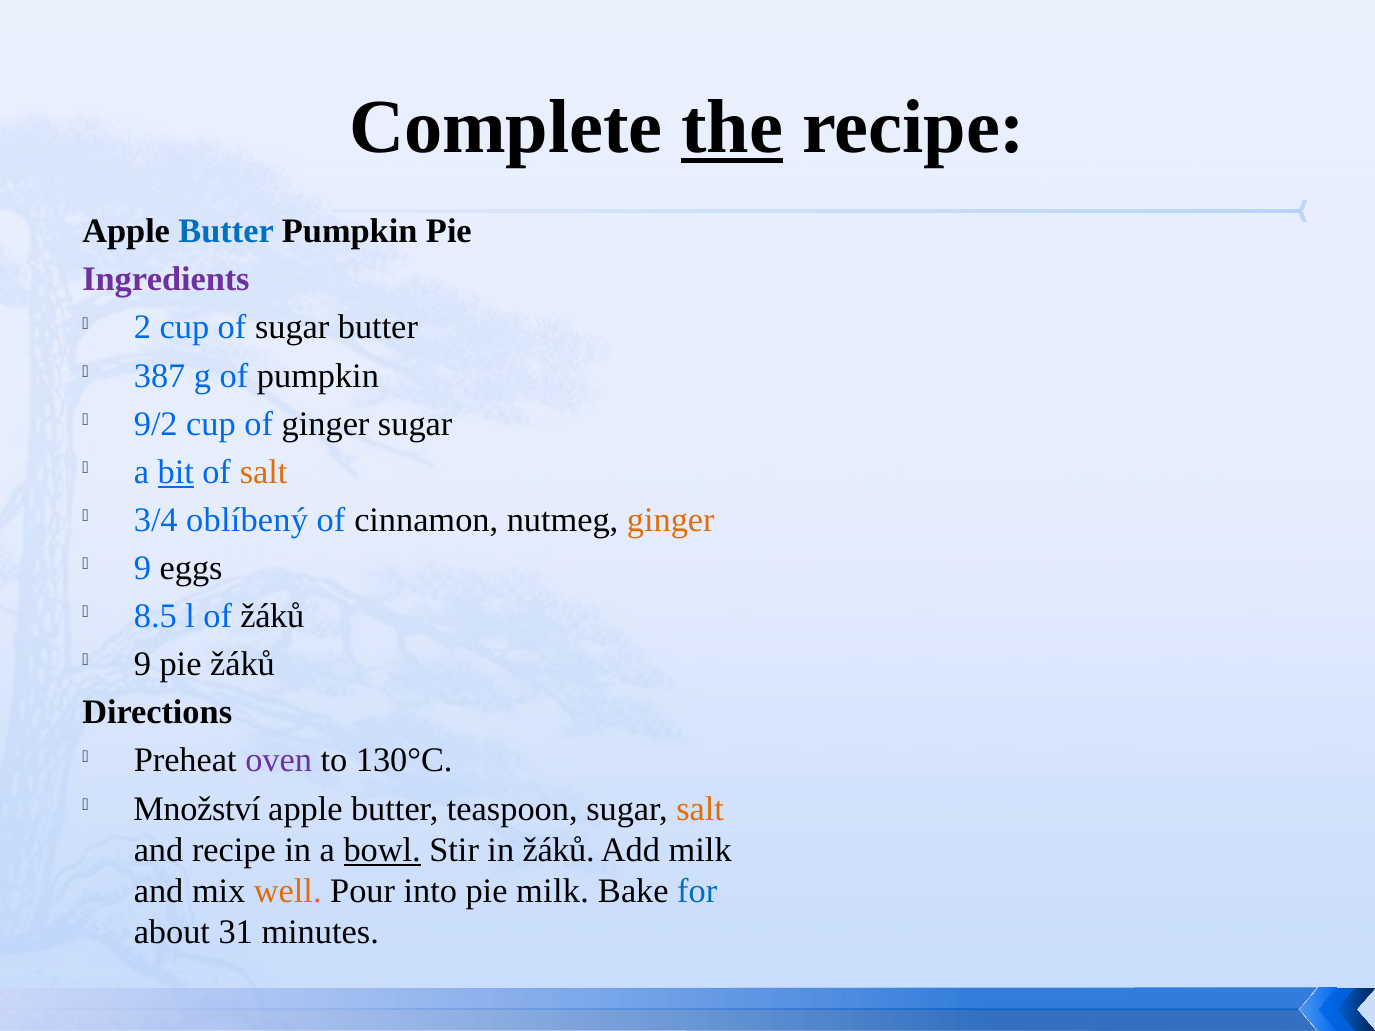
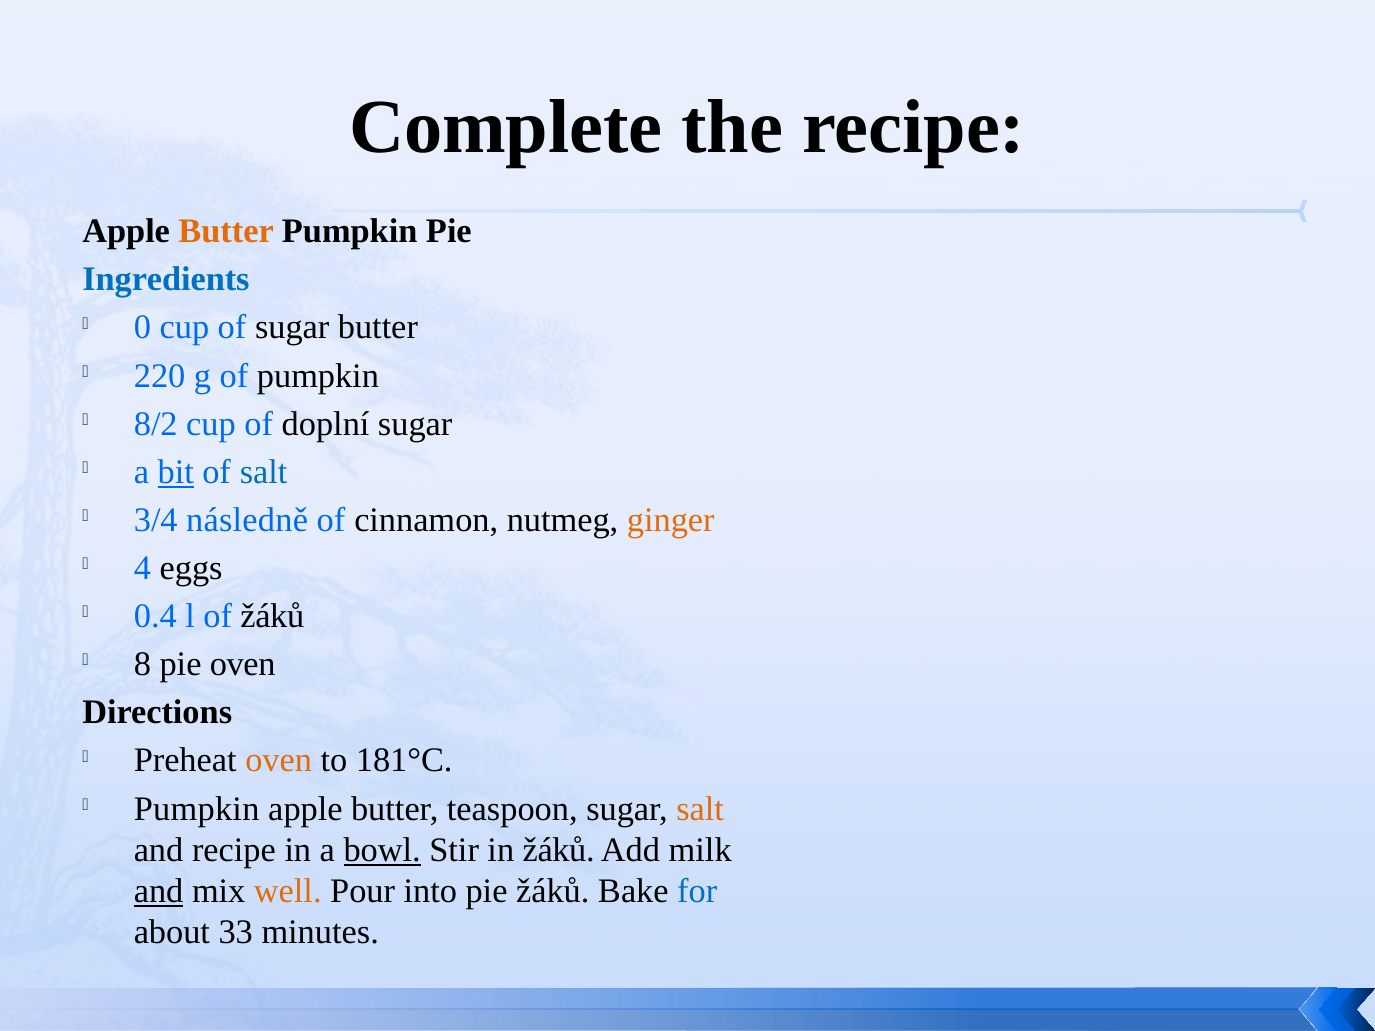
the underline: present -> none
Butter at (226, 231) colour: blue -> orange
Ingredients colour: purple -> blue
2: 2 -> 0
387: 387 -> 220
9/2: 9/2 -> 8/2
of ginger: ginger -> doplní
salt at (264, 472) colour: orange -> blue
oblíbený: oblíbený -> následně
9 at (142, 568): 9 -> 4
8.5: 8.5 -> 0.4
9 at (142, 665): 9 -> 8
pie žáků: žáků -> oven
oven at (279, 761) colour: purple -> orange
130°C: 130°C -> 181°C
Množství at (197, 809): Množství -> Pumpkin
and at (159, 891) underline: none -> present
pie milk: milk -> žáků
31: 31 -> 33
